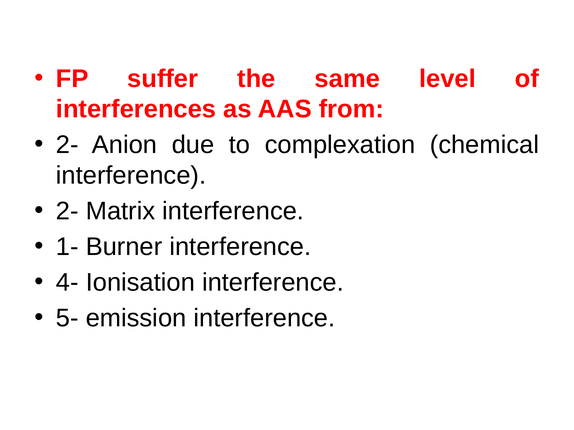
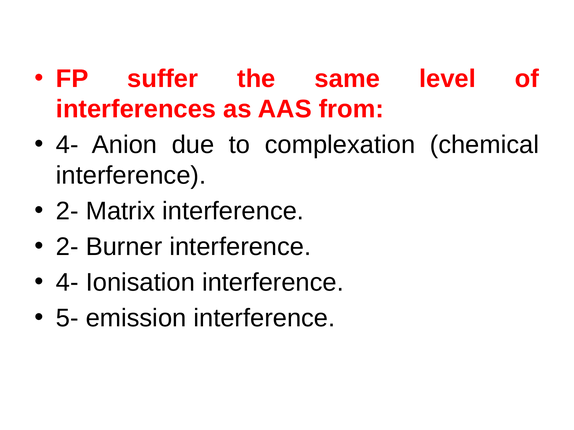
2- at (67, 145): 2- -> 4-
1- at (67, 247): 1- -> 2-
